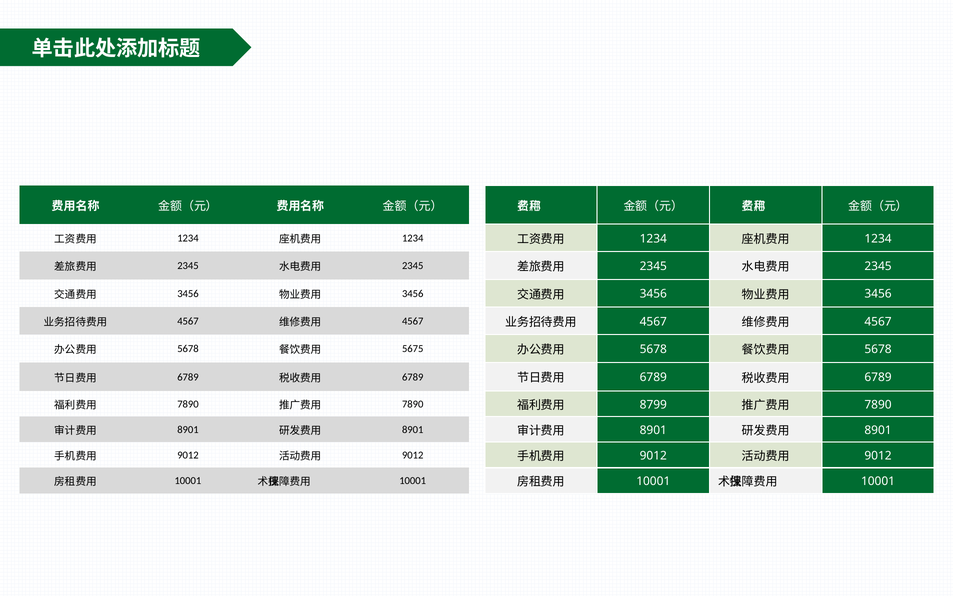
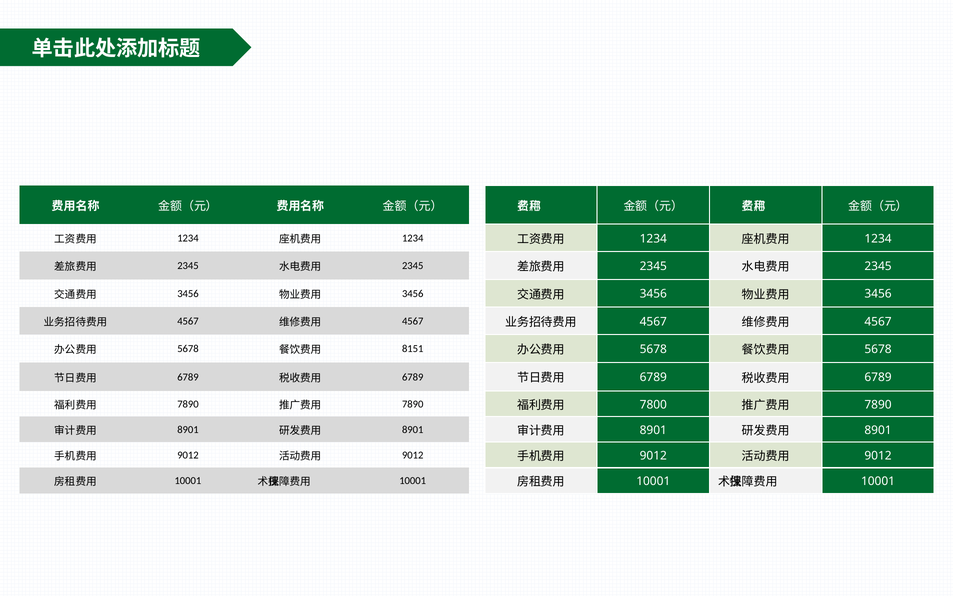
5675: 5675 -> 8151
8799: 8799 -> 7800
